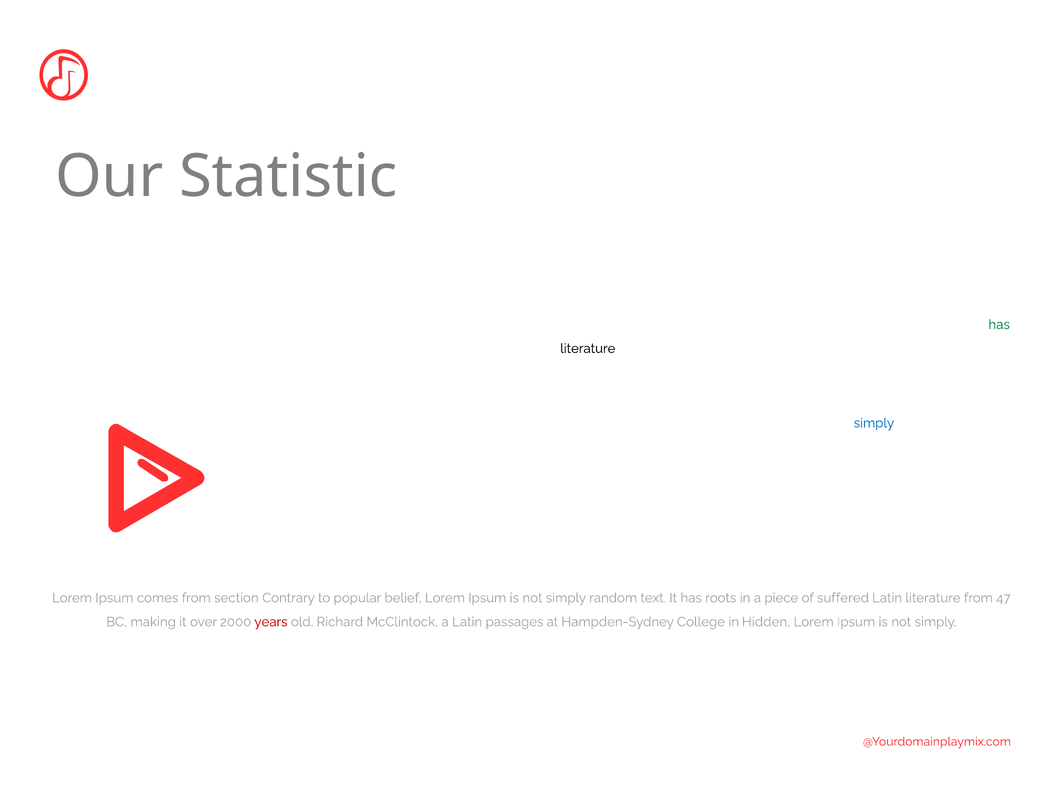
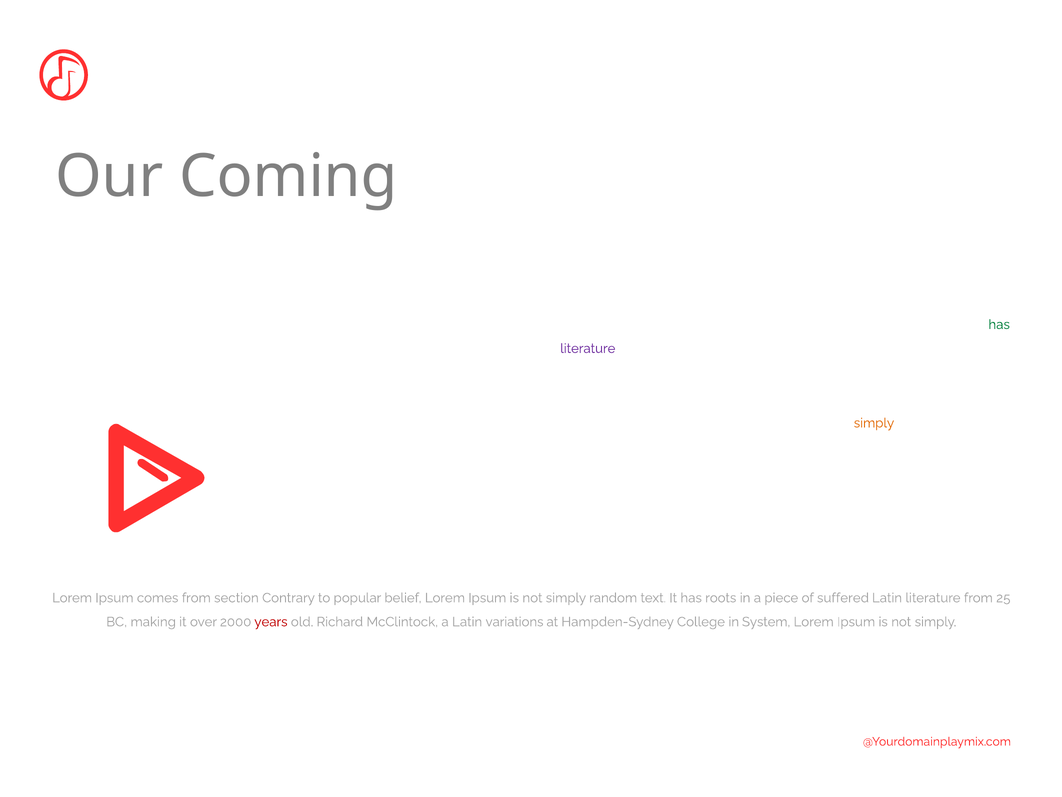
Statistic: Statistic -> Coming
literature at (588, 348) colour: black -> purple
simply at (874, 423) colour: blue -> orange
47: 47 -> 25
passages: passages -> variations
Hidden: Hidden -> System
